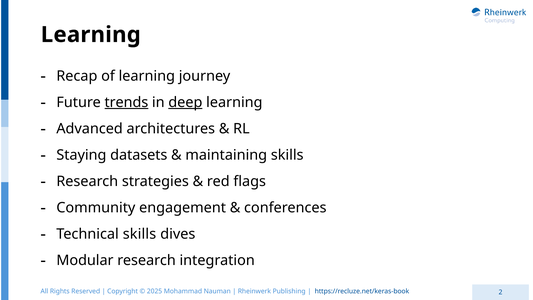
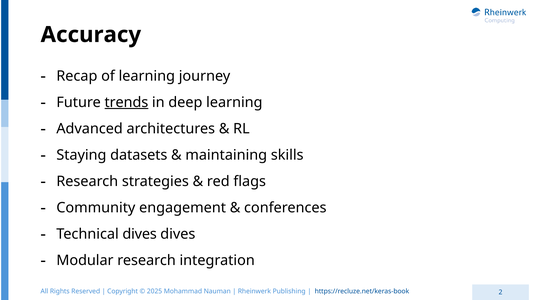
Learning at (91, 35): Learning -> Accuracy
deep underline: present -> none
Technical skills: skills -> dives
